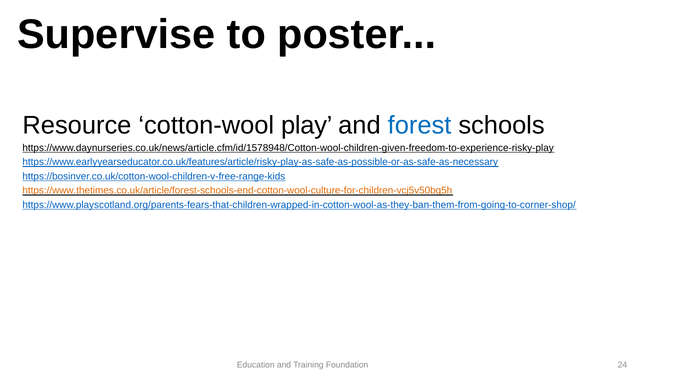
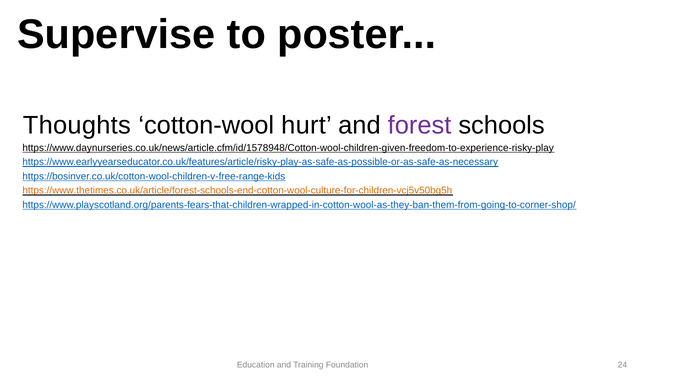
Resource: Resource -> Thoughts
play: play -> hurt
forest colour: blue -> purple
